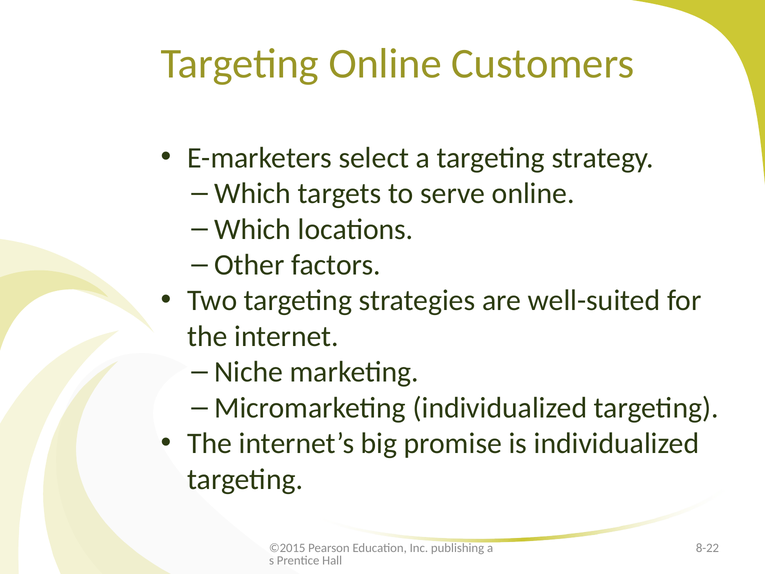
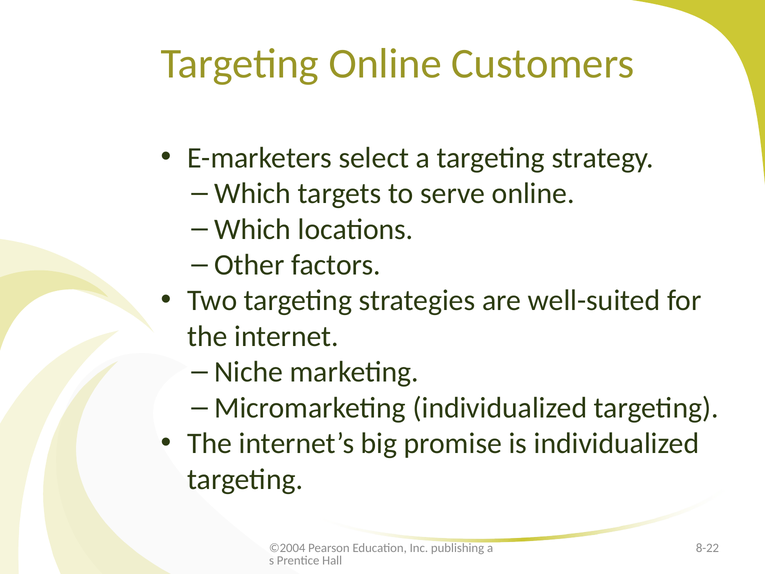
©2015: ©2015 -> ©2004
